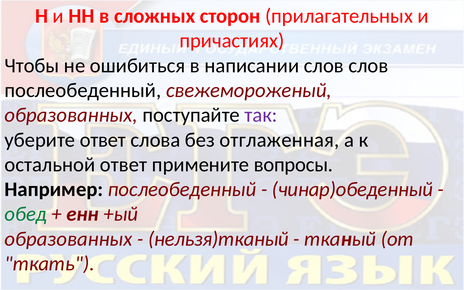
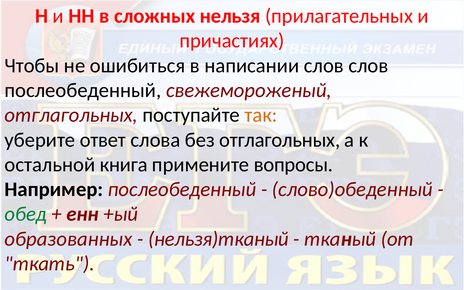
сторон: сторон -> нельзя
образованных at (71, 115): образованных -> отглагольных
так colour: purple -> orange
без отглаженная: отглаженная -> отглагольных
остальной ответ: ответ -> книга
чинар)обеденный: чинар)обеденный -> слово)обеденный
